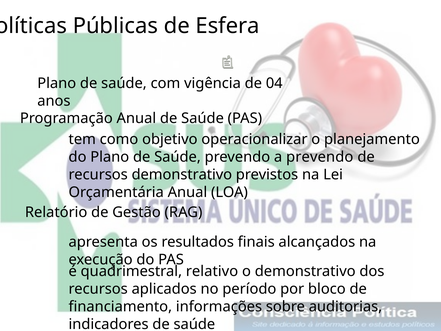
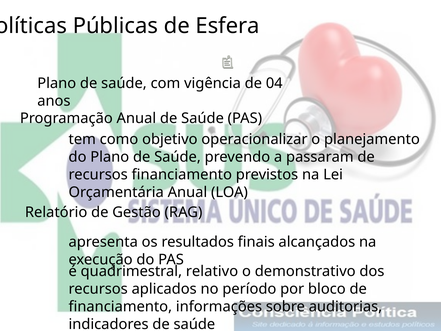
a prevendo: prevendo -> passaram
recursos demonstrativo: demonstrativo -> financiamento
